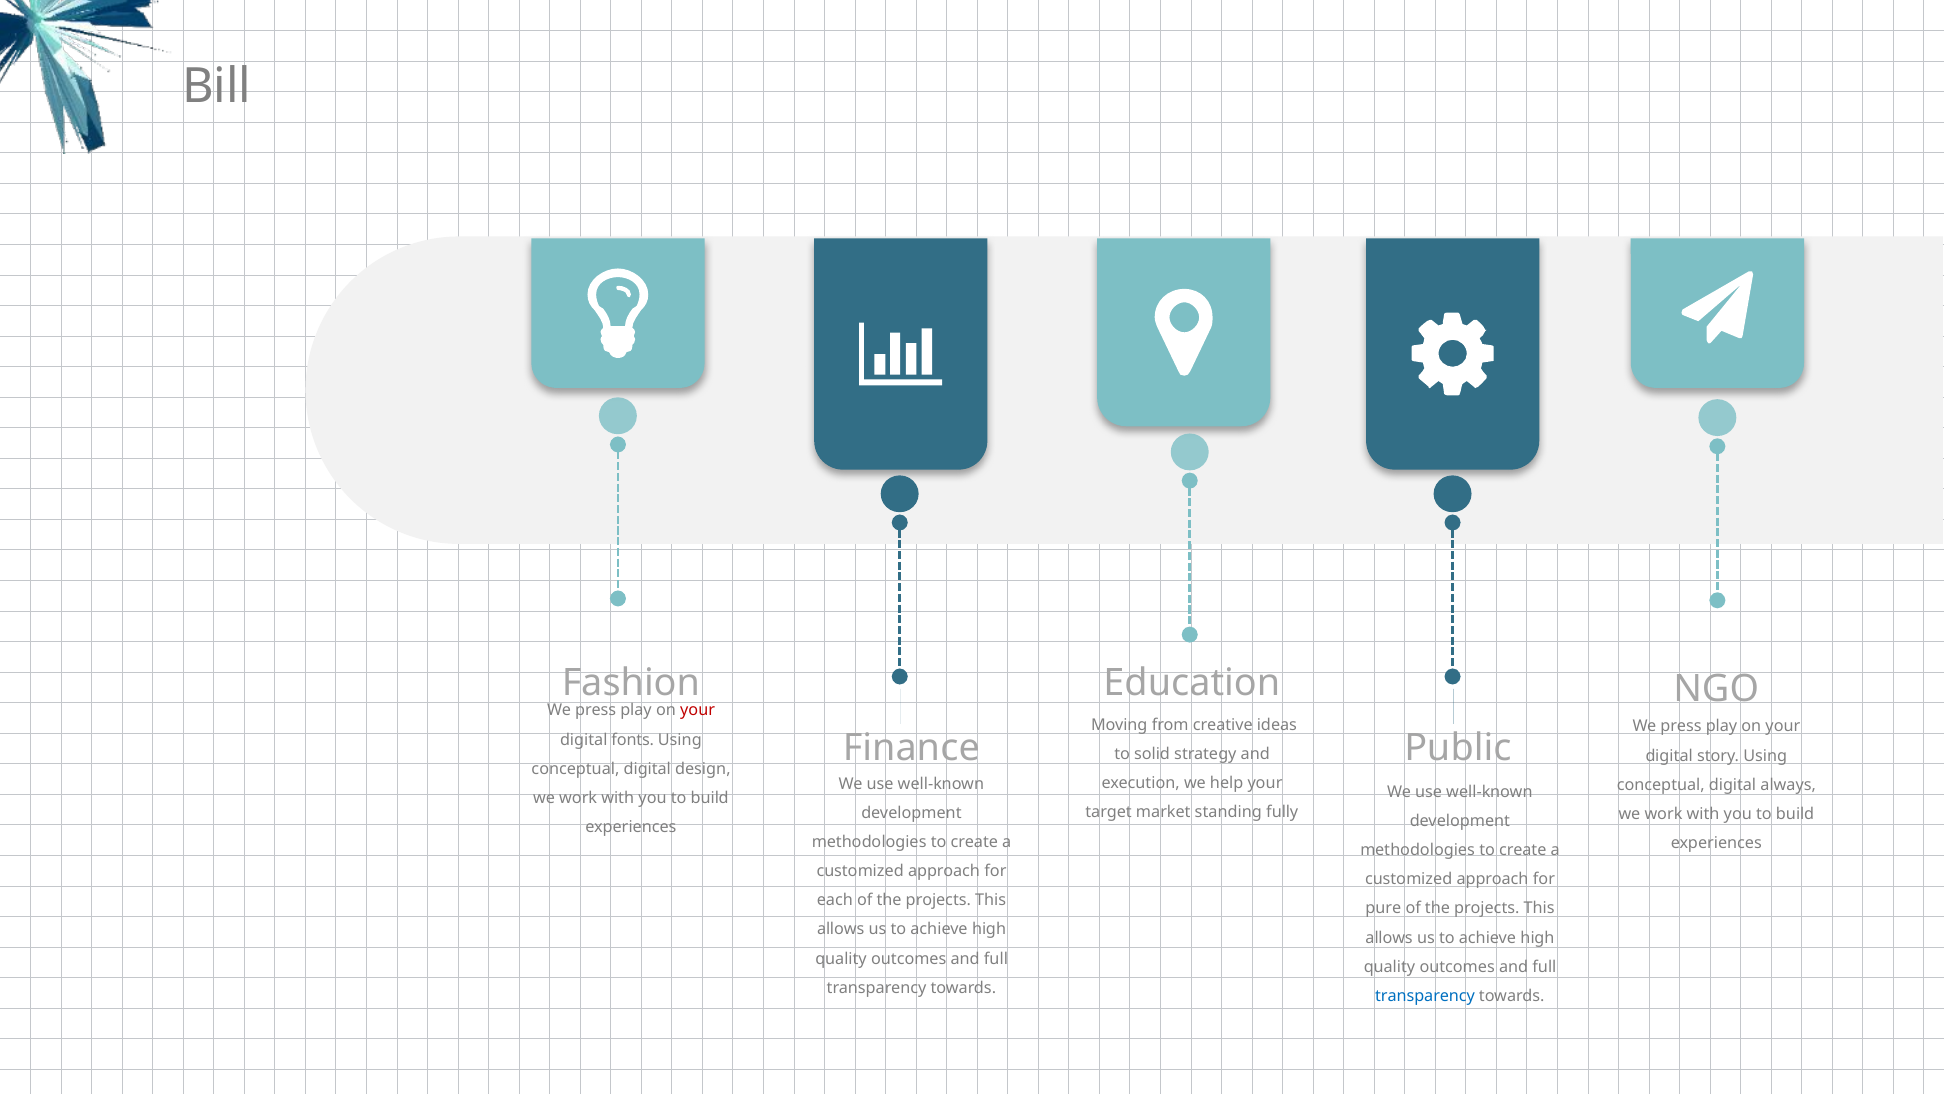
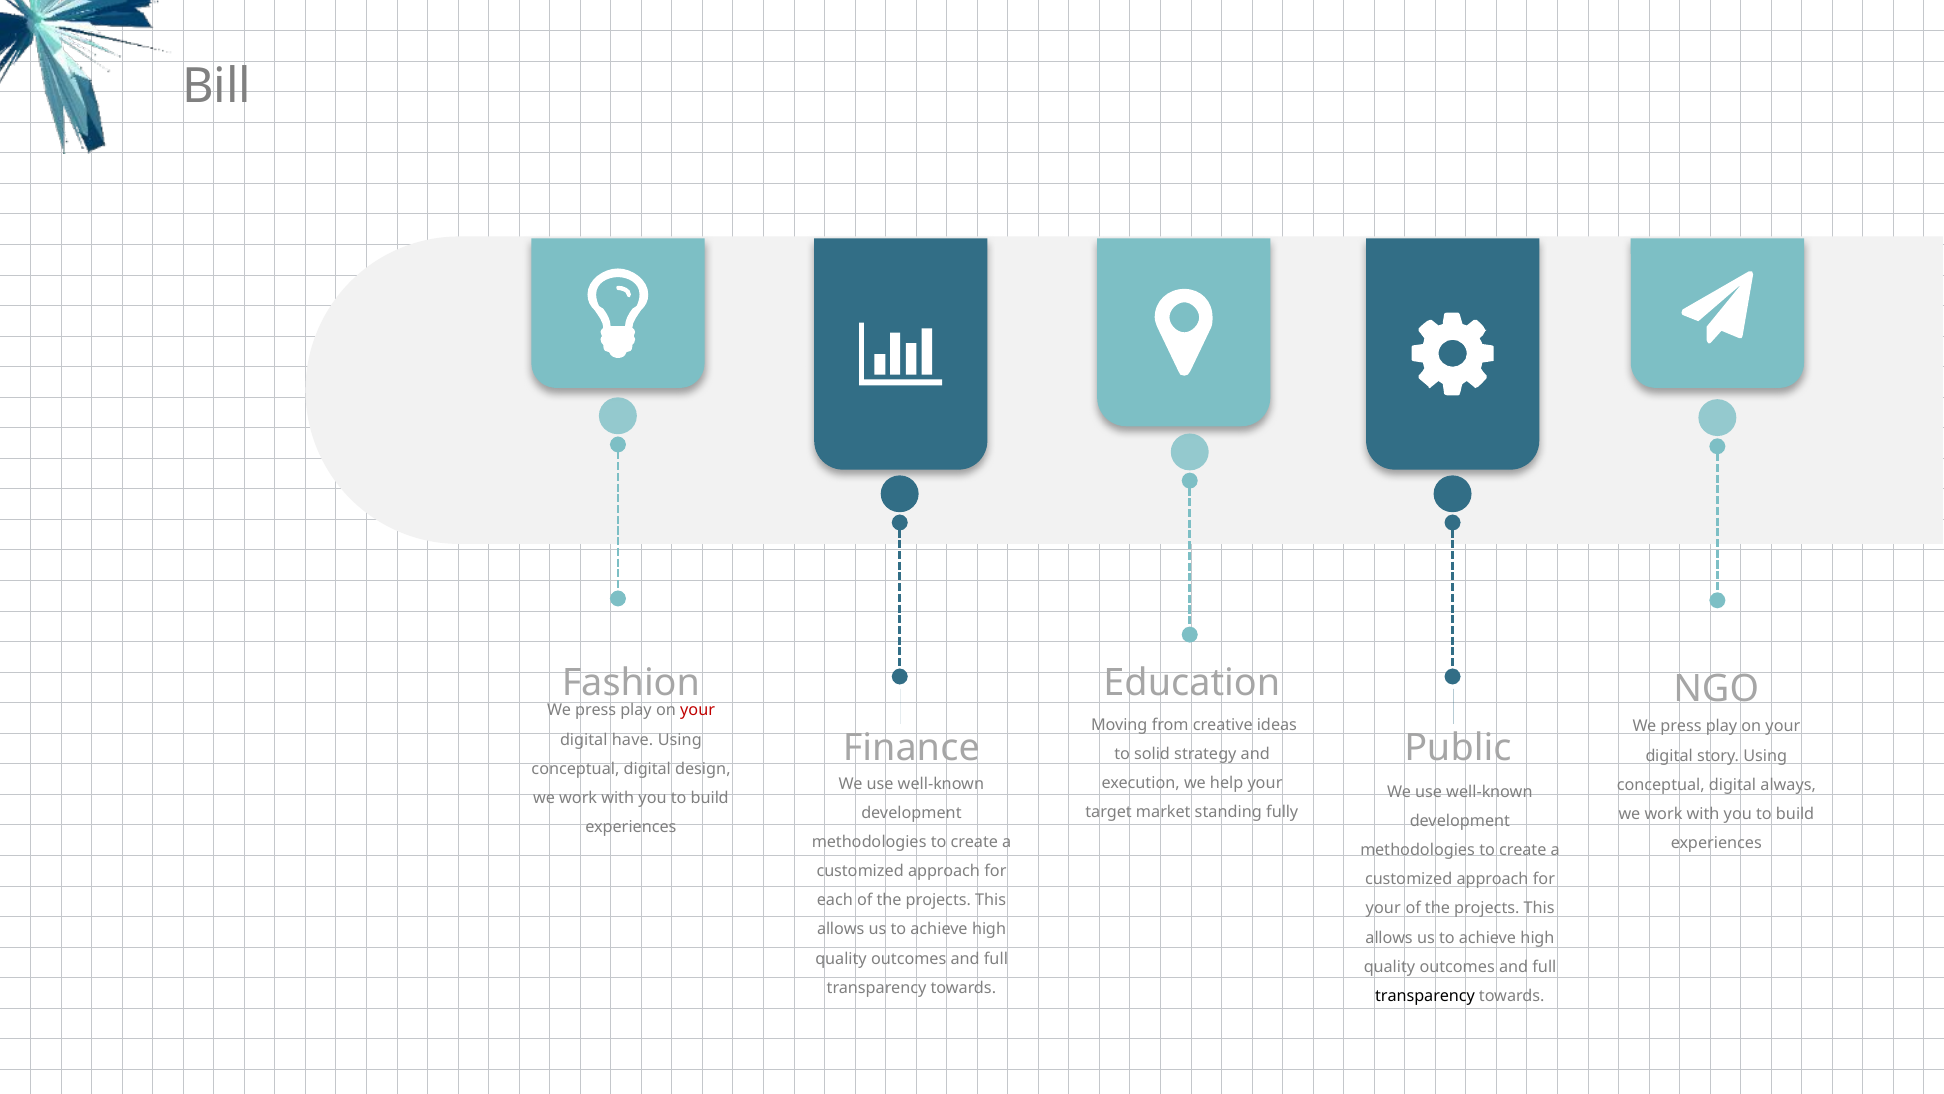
fonts: fonts -> have
pure at (1383, 908): pure -> your
transparency at (1425, 996) colour: blue -> black
